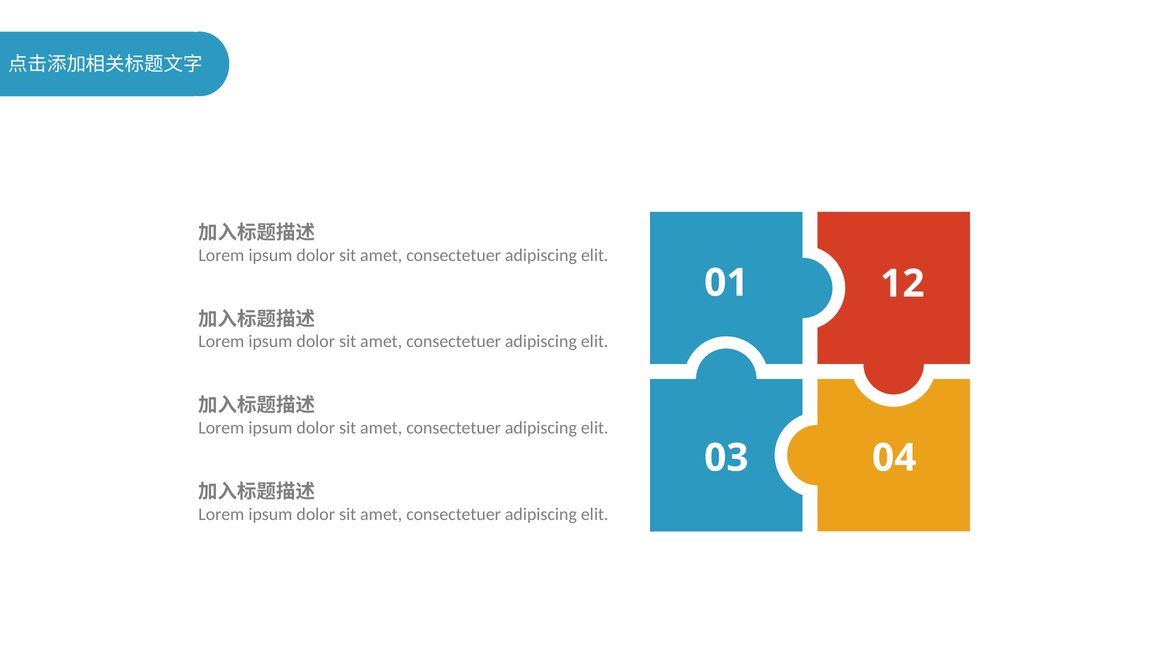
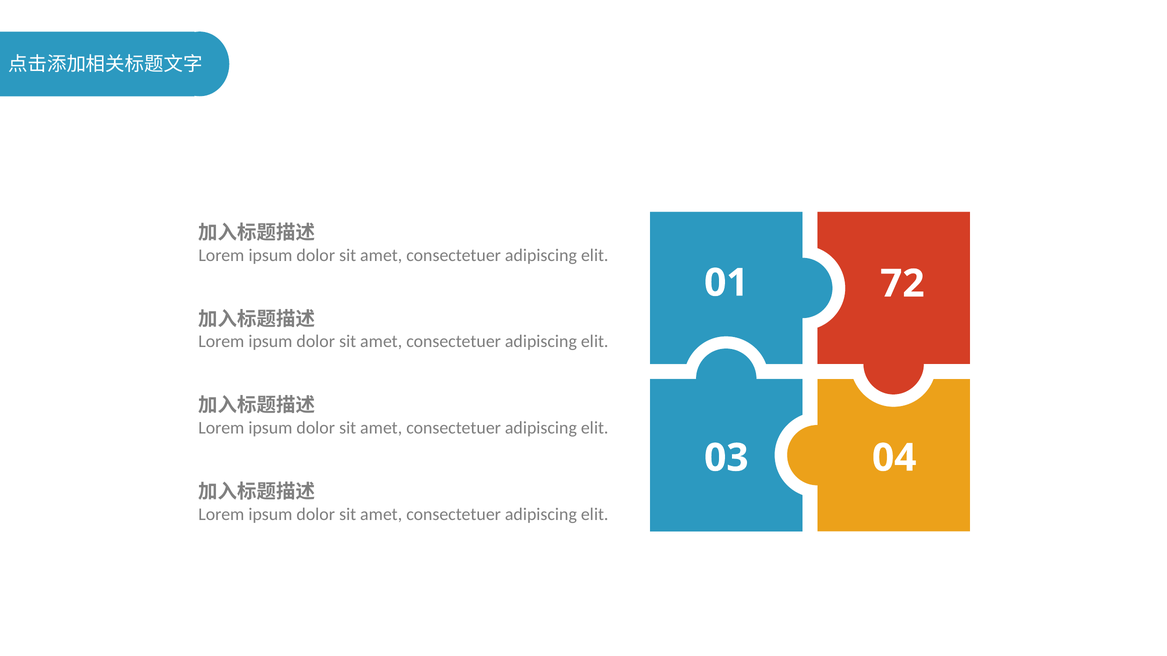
12: 12 -> 72
